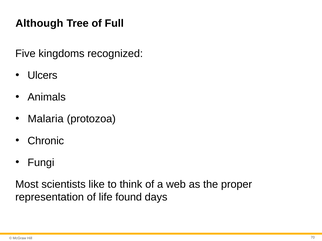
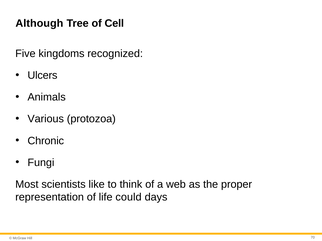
Full: Full -> Cell
Malaria: Malaria -> Various
found: found -> could
